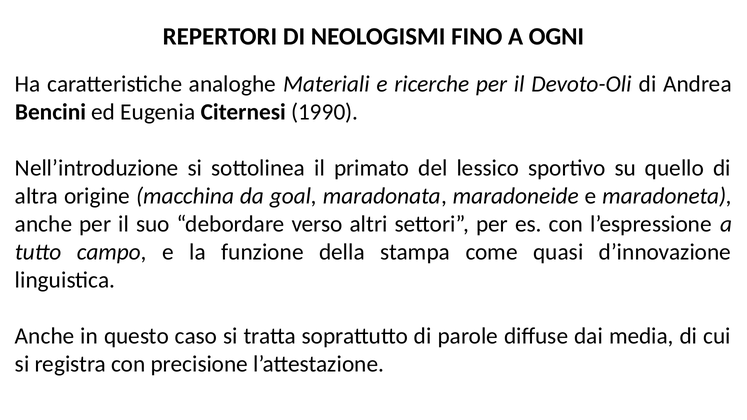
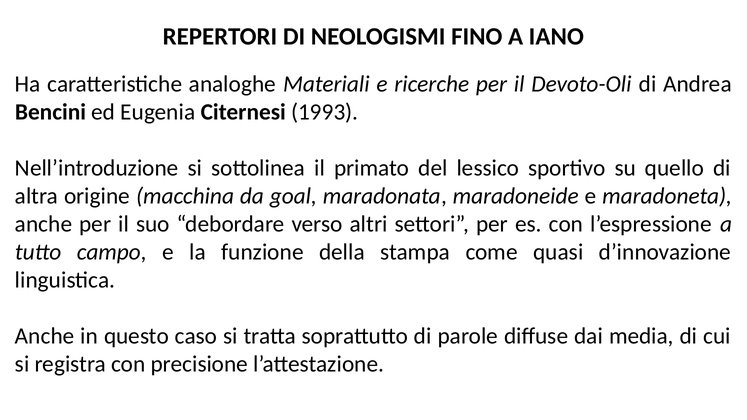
OGNI: OGNI -> IANO
1990: 1990 -> 1993
